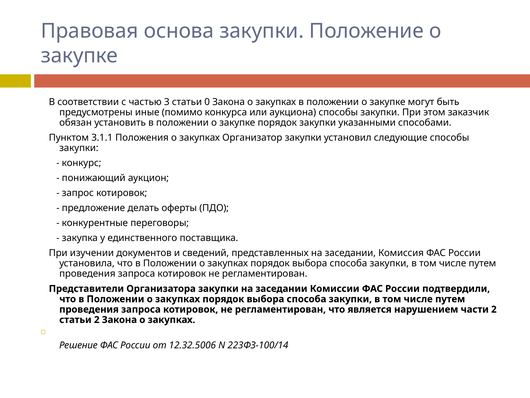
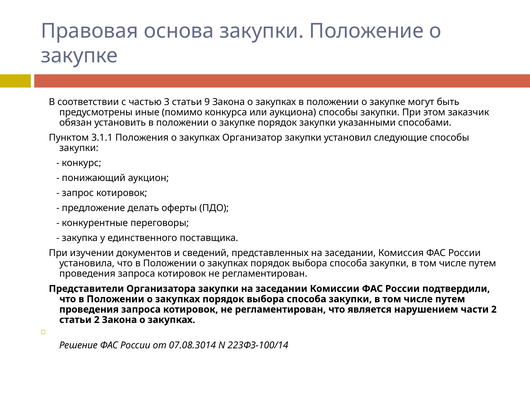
0: 0 -> 9
12.32.5006: 12.32.5006 -> 07.08.3014
